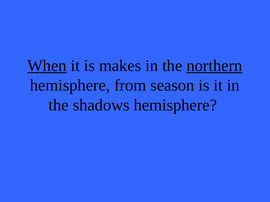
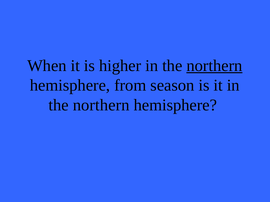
When underline: present -> none
makes: makes -> higher
shadows at (101, 105): shadows -> northern
